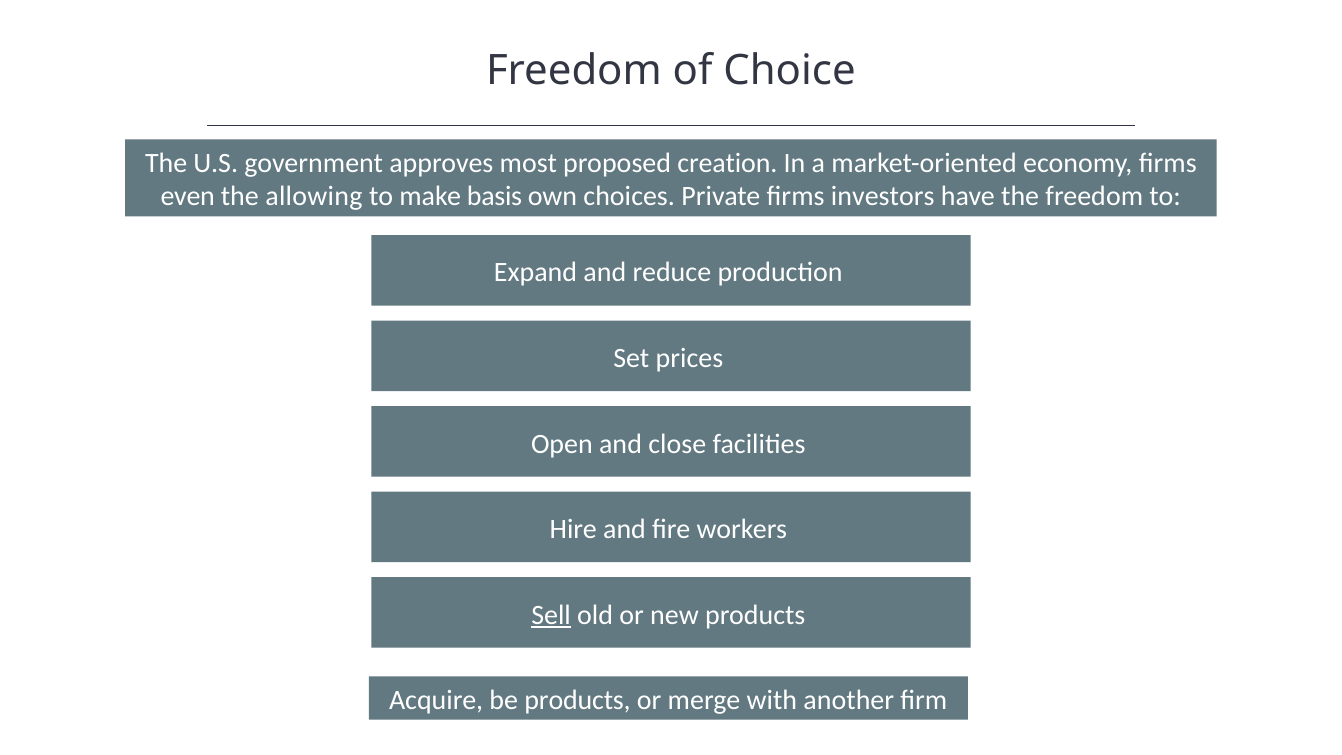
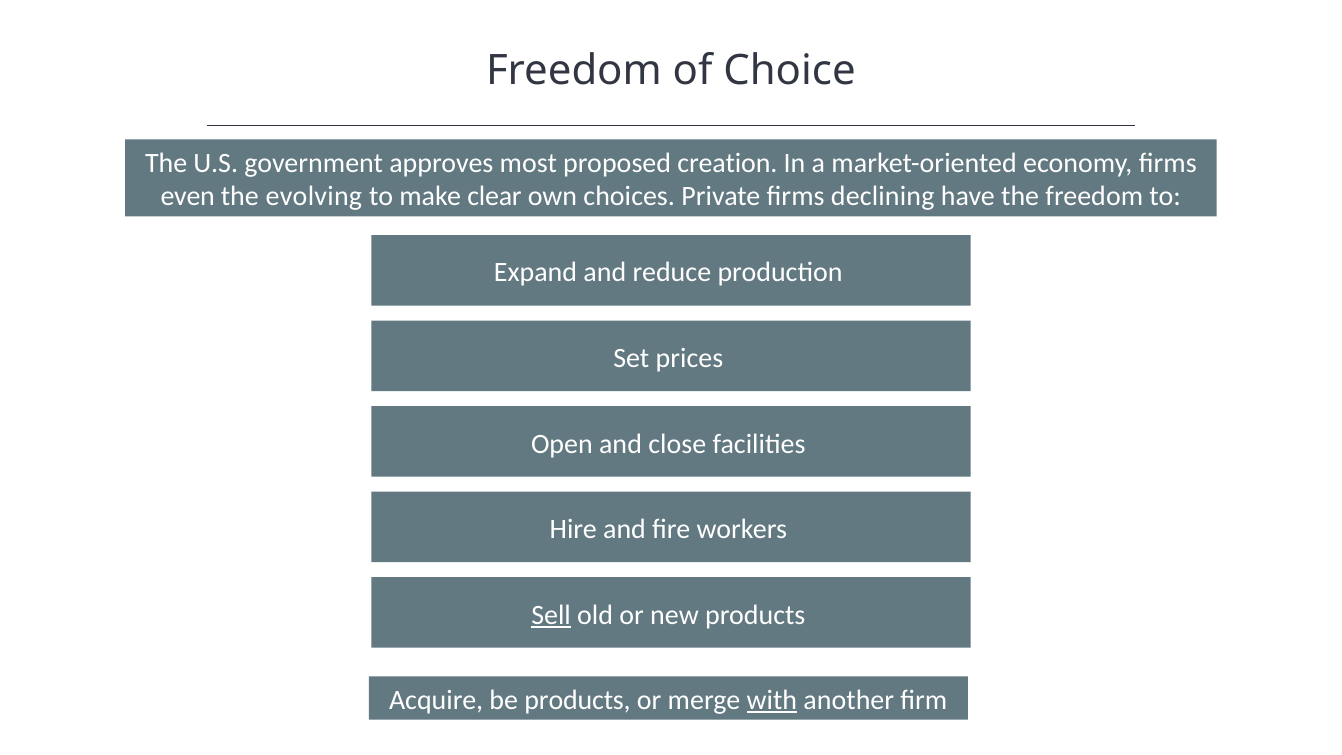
allowing: allowing -> evolving
basis: basis -> clear
investors: investors -> declining
with underline: none -> present
